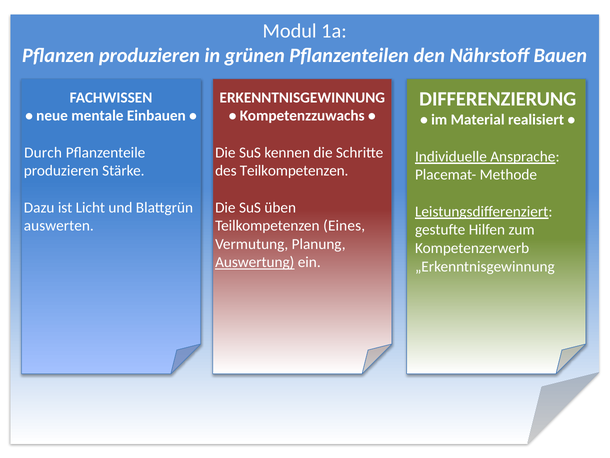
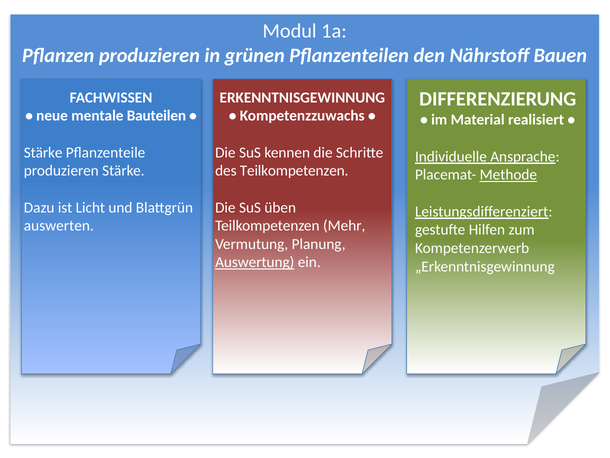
Einbauen: Einbauen -> Bauteilen
Durch at (43, 152): Durch -> Stärke
Methode underline: none -> present
Eines: Eines -> Mehr
